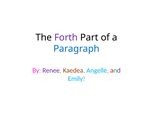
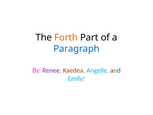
Forth colour: purple -> orange
